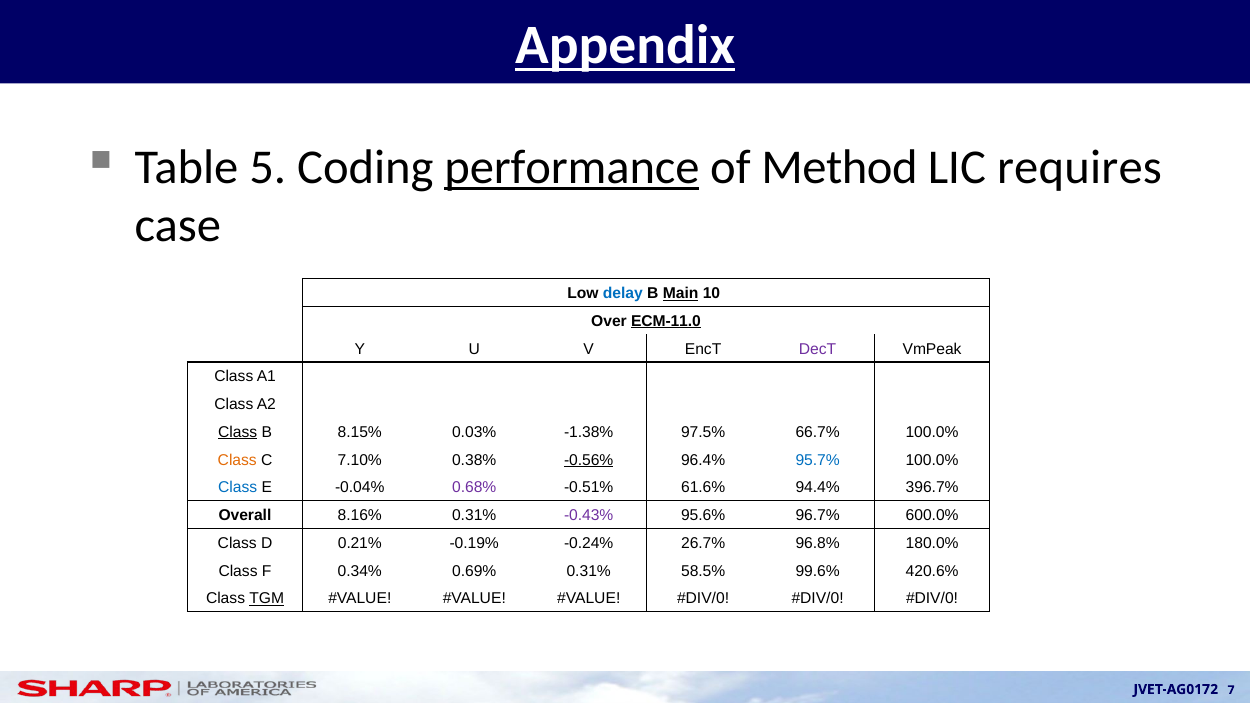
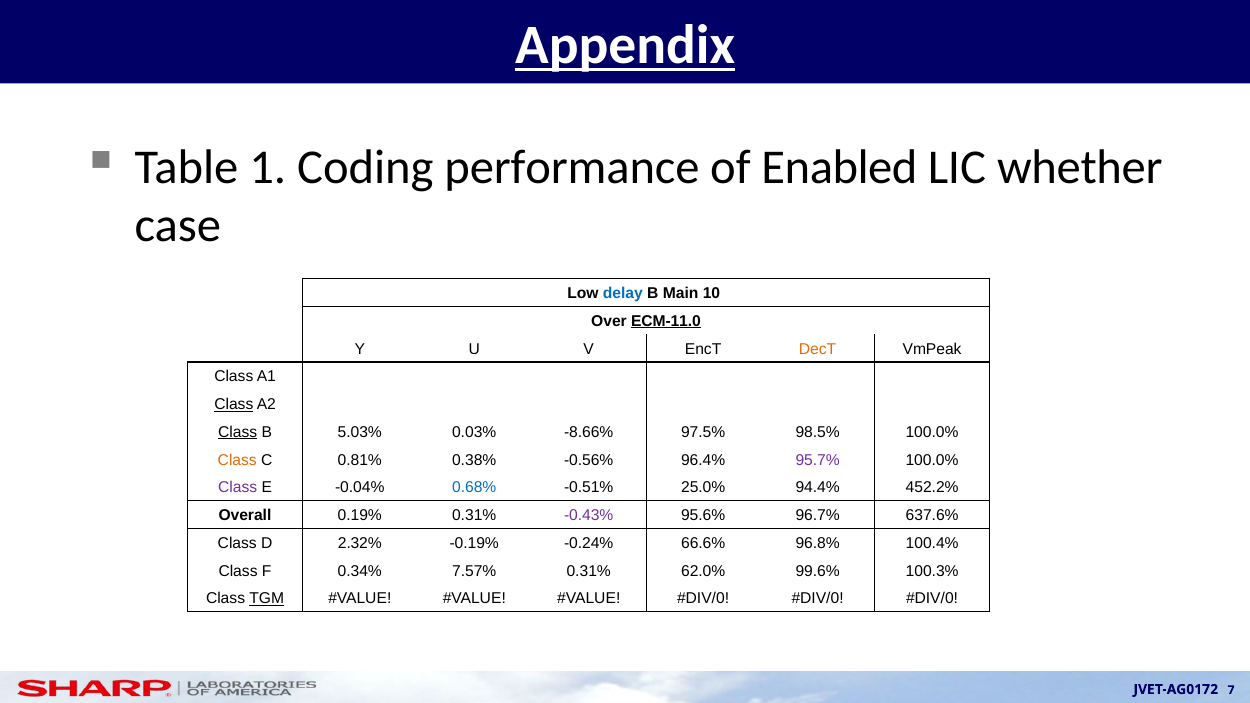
5: 5 -> 1
performance underline: present -> none
Method: Method -> Enabled
requires: requires -> whether
Main underline: present -> none
DecT colour: purple -> orange
Class at (234, 404) underline: none -> present
8.15%: 8.15% -> 5.03%
-1.38%: -1.38% -> -8.66%
66.7%: 66.7% -> 98.5%
7.10%: 7.10% -> 0.81%
-0.56% underline: present -> none
95.7% colour: blue -> purple
Class at (238, 488) colour: blue -> purple
0.68% colour: purple -> blue
61.6%: 61.6% -> 25.0%
396.7%: 396.7% -> 452.2%
8.16%: 8.16% -> 0.19%
600.0%: 600.0% -> 637.6%
0.21%: 0.21% -> 2.32%
26.7%: 26.7% -> 66.6%
180.0%: 180.0% -> 100.4%
0.69%: 0.69% -> 7.57%
58.5%: 58.5% -> 62.0%
420.6%: 420.6% -> 100.3%
